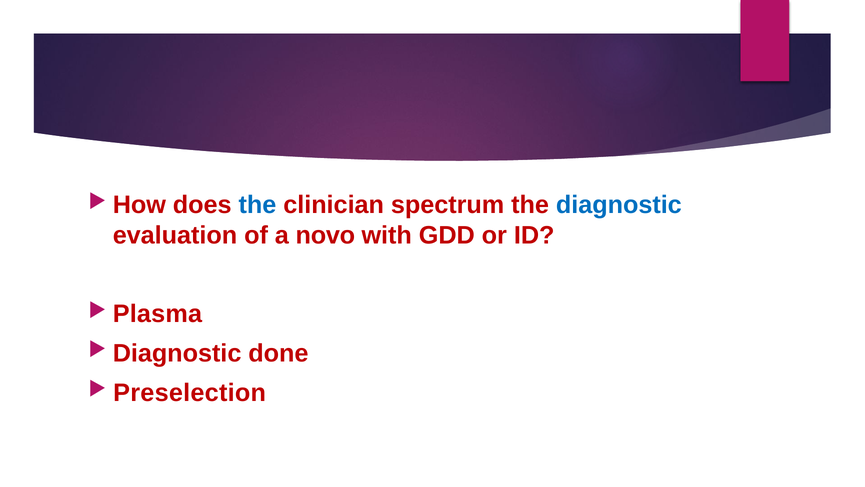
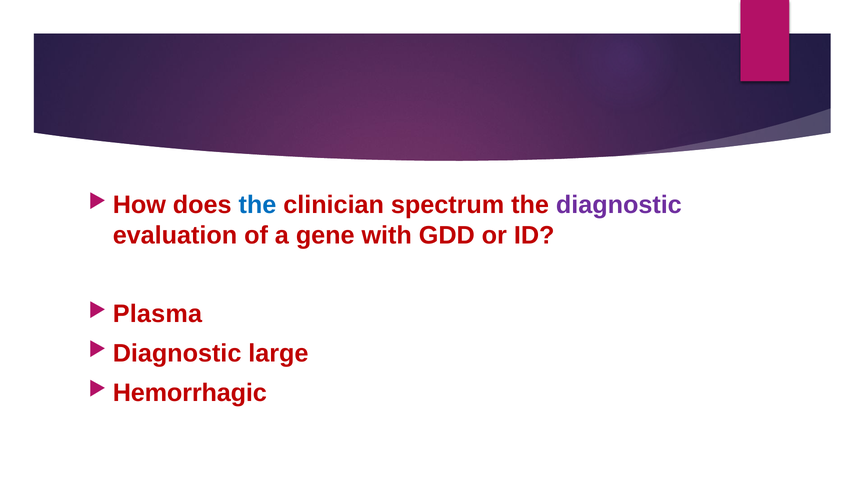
diagnostic at (619, 205) colour: blue -> purple
novo: novo -> gene
done: done -> large
Preselection: Preselection -> Hemorrhagic
